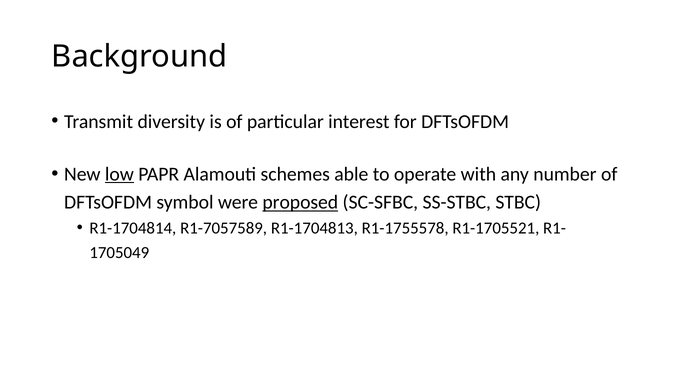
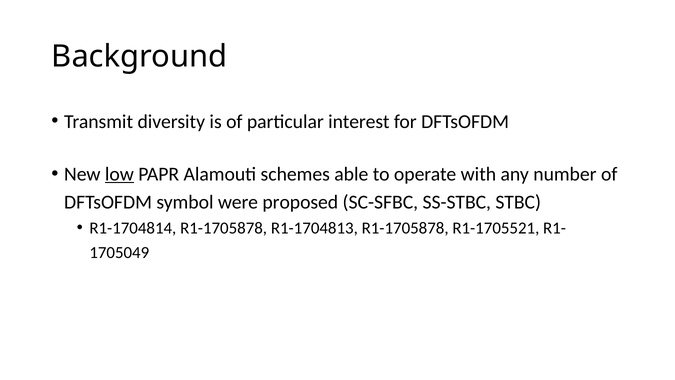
proposed underline: present -> none
R1-1704814 R1-7057589: R1-7057589 -> R1-1705878
R1-1704813 R1-1755578: R1-1755578 -> R1-1705878
